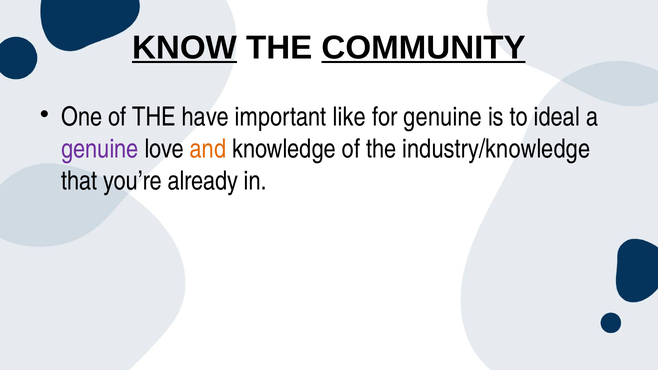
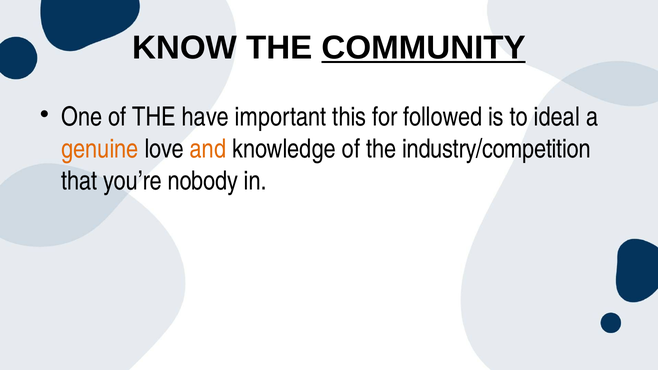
KNOW underline: present -> none
like: like -> this
for genuine: genuine -> followed
genuine at (100, 149) colour: purple -> orange
industry/knowledge: industry/knowledge -> industry/competition
already: already -> nobody
